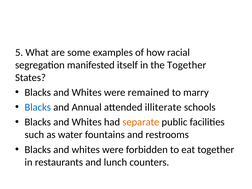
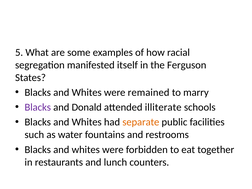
the Together: Together -> Ferguson
Blacks at (38, 107) colour: blue -> purple
Annual: Annual -> Donald
